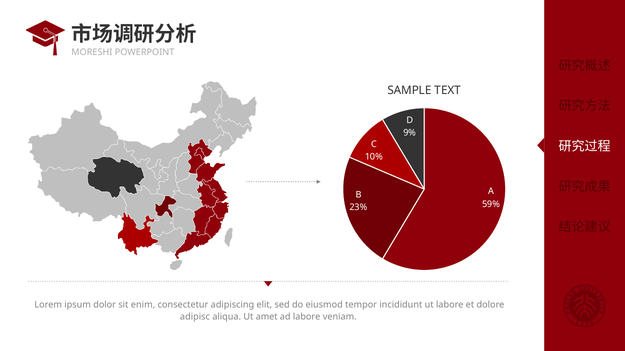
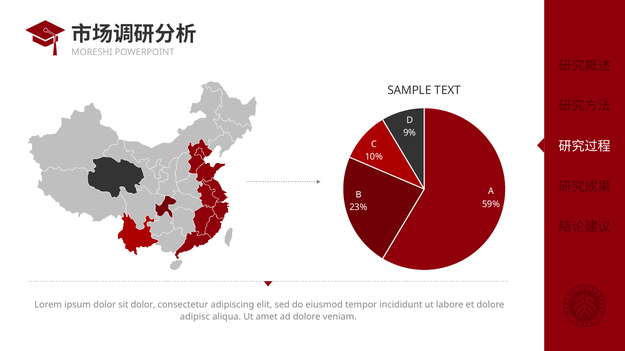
sit enim: enim -> dolor
ad labore: labore -> dolore
